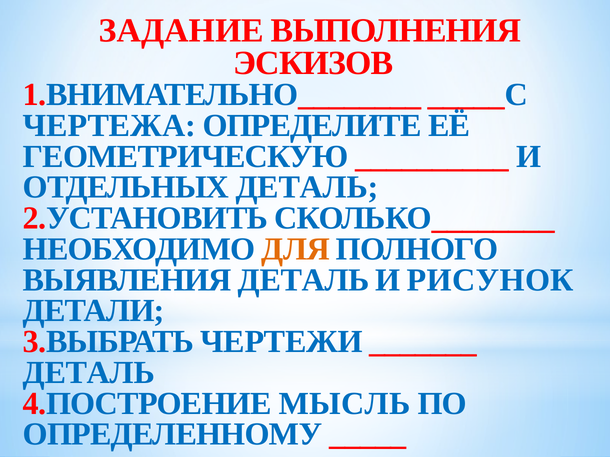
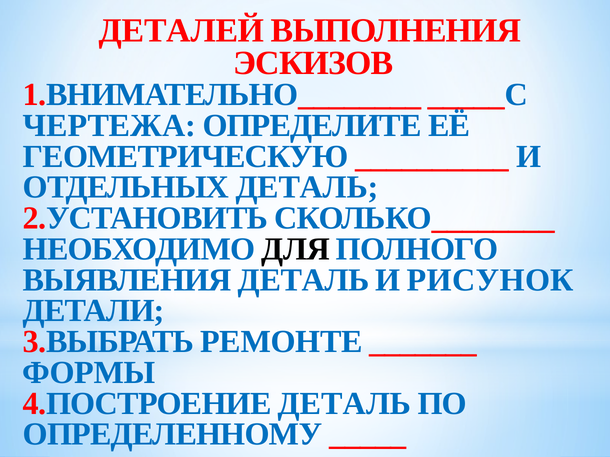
ЗАДАНИЕ: ЗАДАНИЕ -> ДЕТАЛЕЙ
ДЛЯ colour: orange -> black
ЧЕРТЕЖИ: ЧЕРТЕЖИ -> РЕМОНТЕ
ДЕТАЛЬ at (89, 373): ДЕТАЛЬ -> ФОРМЫ
4.ПОСТРОЕНИЕ МЫСЛЬ: МЫСЛЬ -> ДЕТАЛЬ
